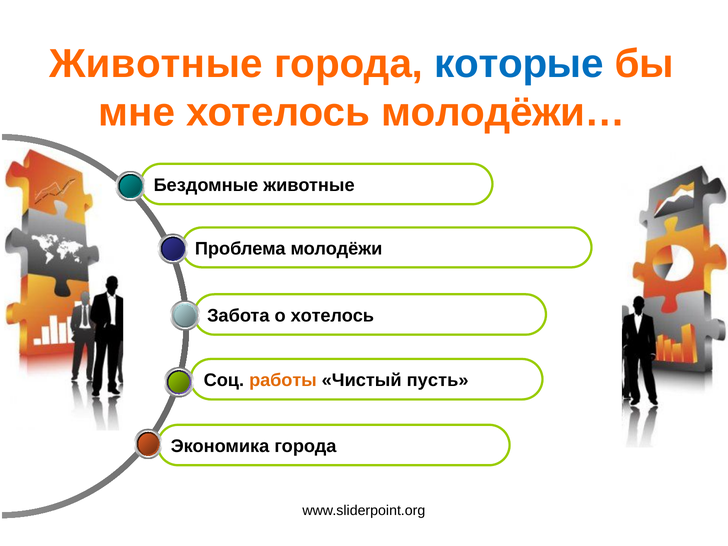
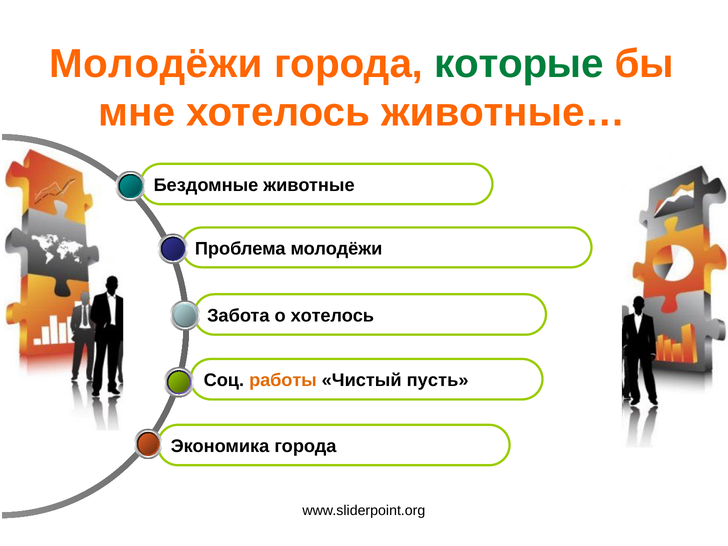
Животные at (156, 64): Животные -> Молодёжи
которые colour: blue -> green
молодёжи…: молодёжи… -> животные…
